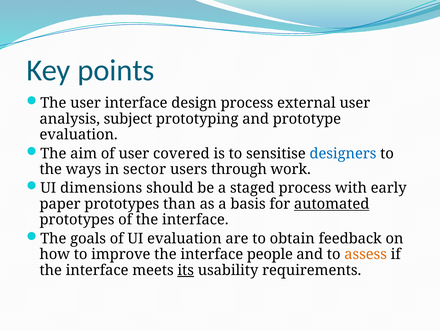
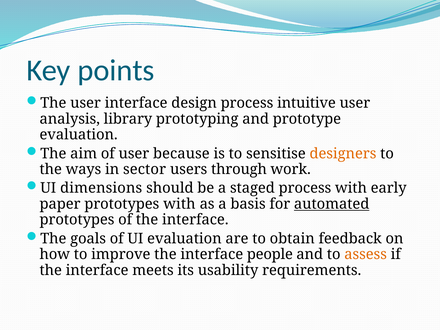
external: external -> intuitive
subject: subject -> library
covered: covered -> because
designers colour: blue -> orange
prototypes than: than -> with
its underline: present -> none
